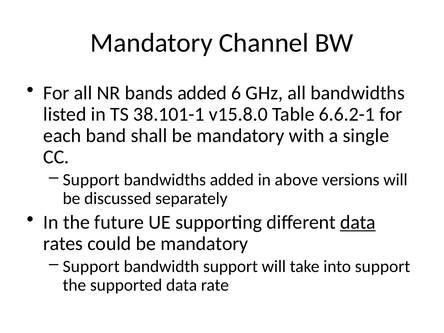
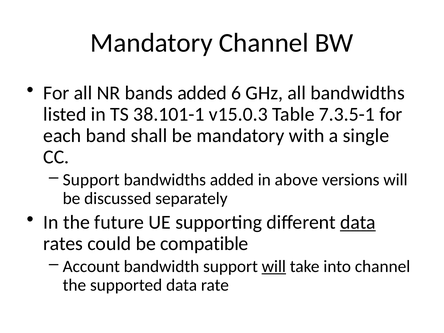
v15.8.0: v15.8.0 -> v15.0.3
6.6.2-1: 6.6.2-1 -> 7.3.5-1
could be mandatory: mandatory -> compatible
Support at (91, 267): Support -> Account
will at (274, 267) underline: none -> present
into support: support -> channel
